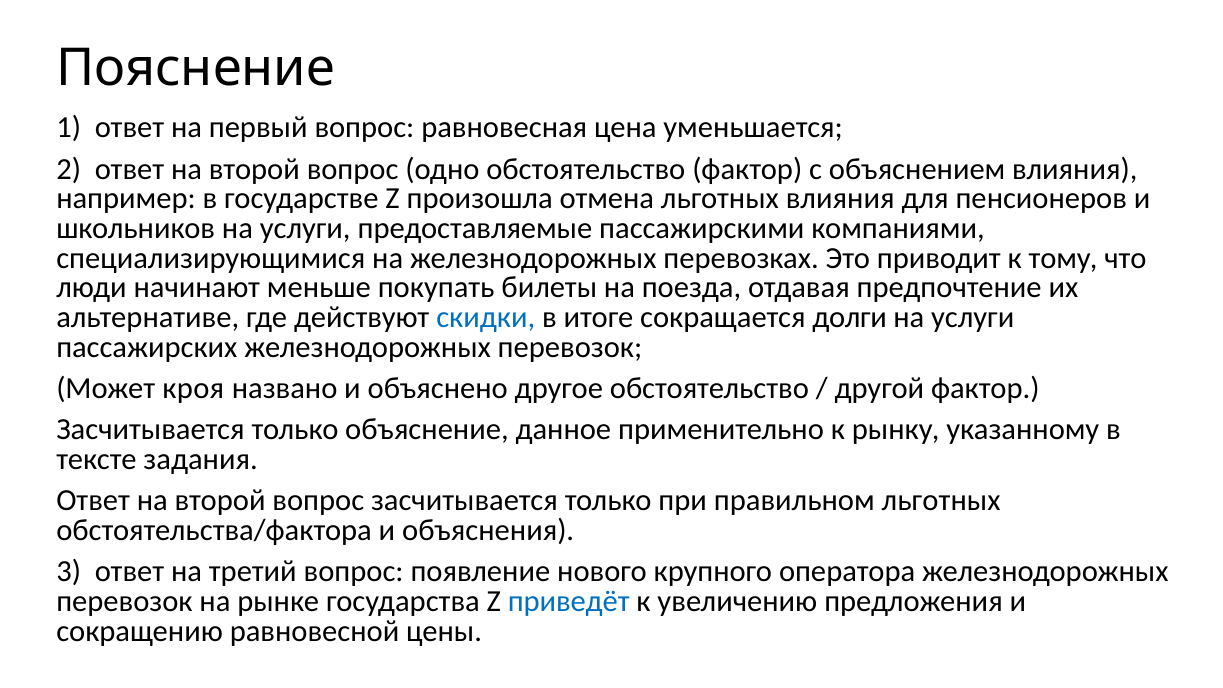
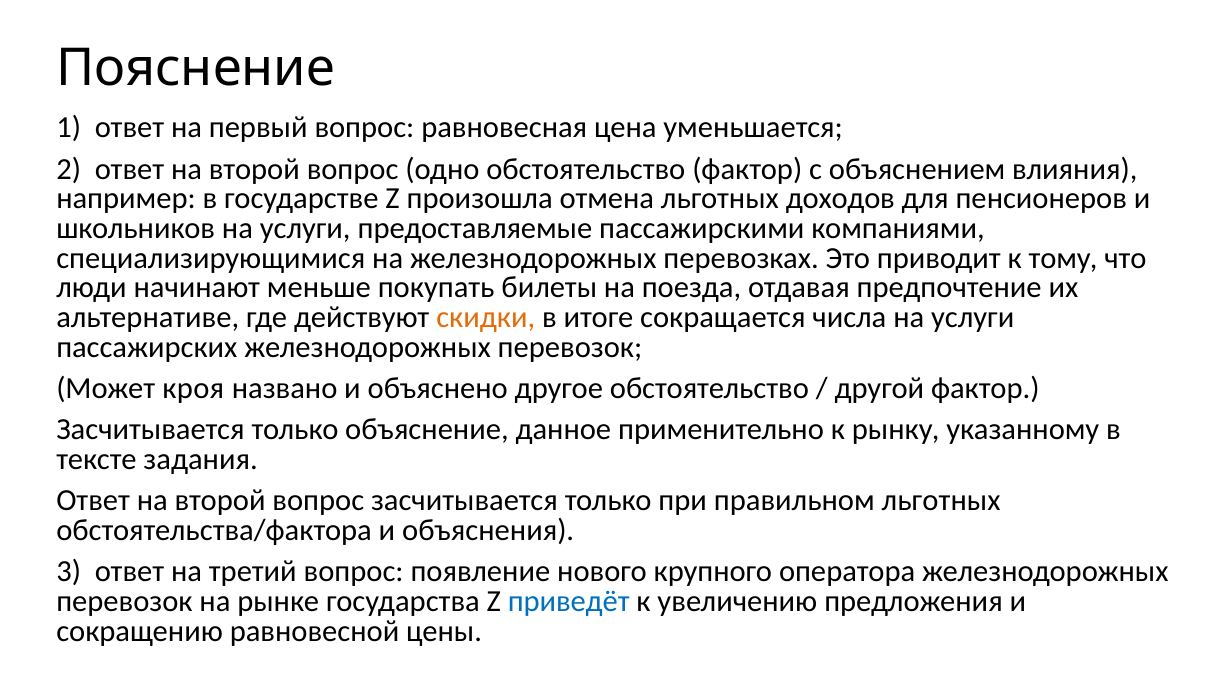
льготных влияния: влияния -> доходов
скидки colour: blue -> orange
долги: долги -> числа
